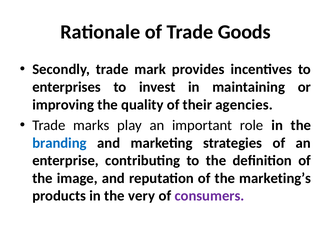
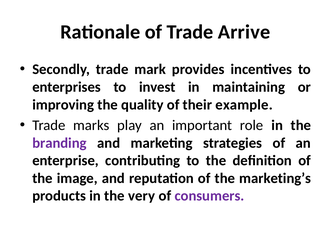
Goods: Goods -> Arrive
agencies: agencies -> example
branding colour: blue -> purple
